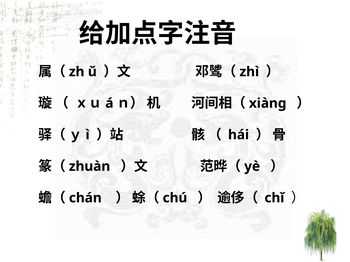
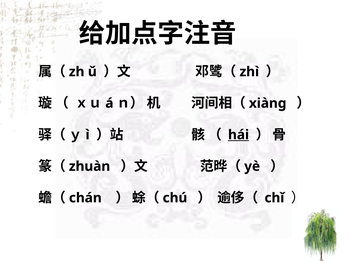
hái underline: none -> present
